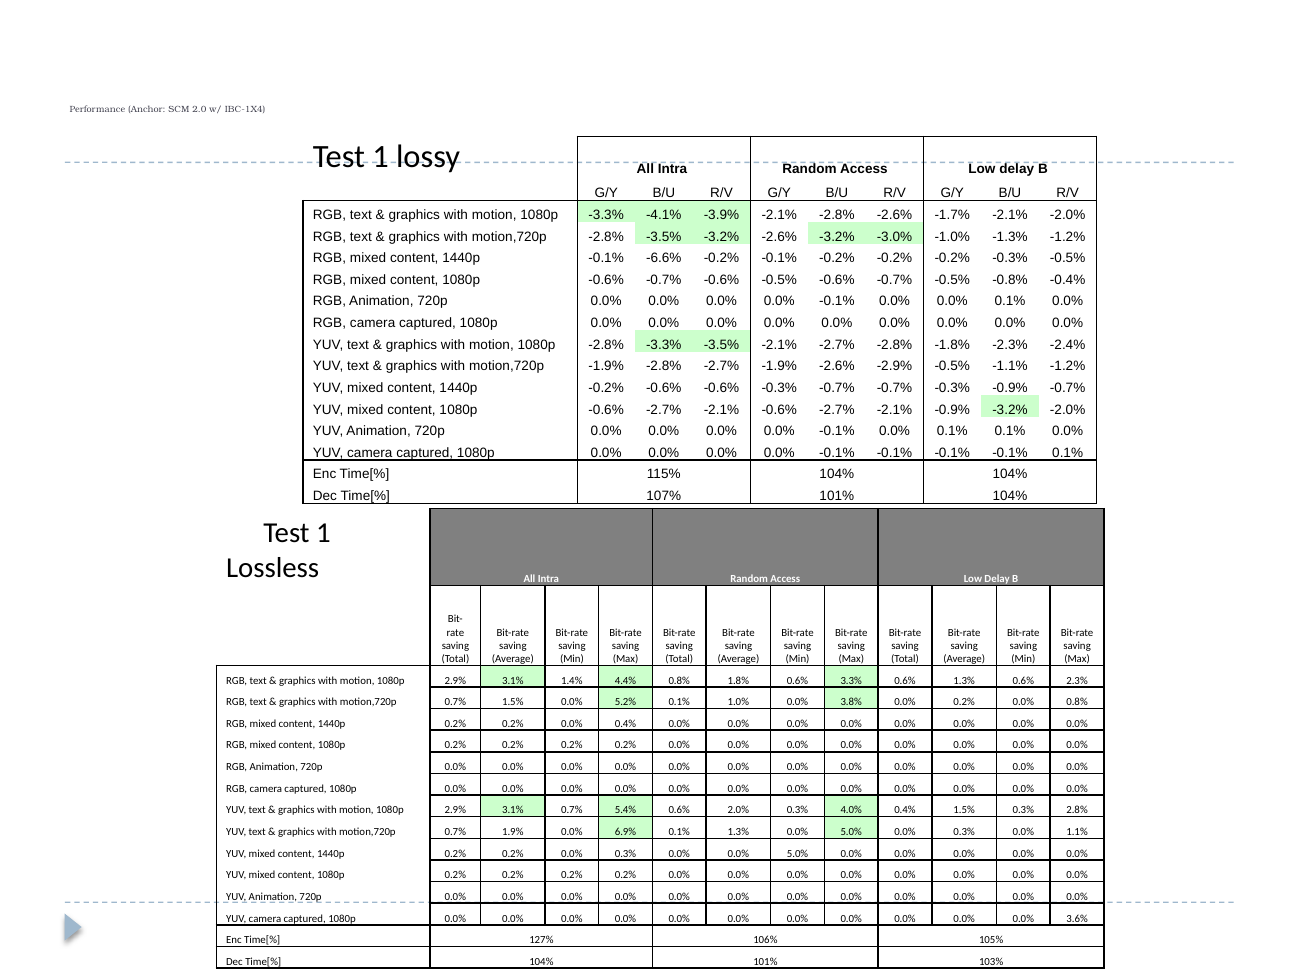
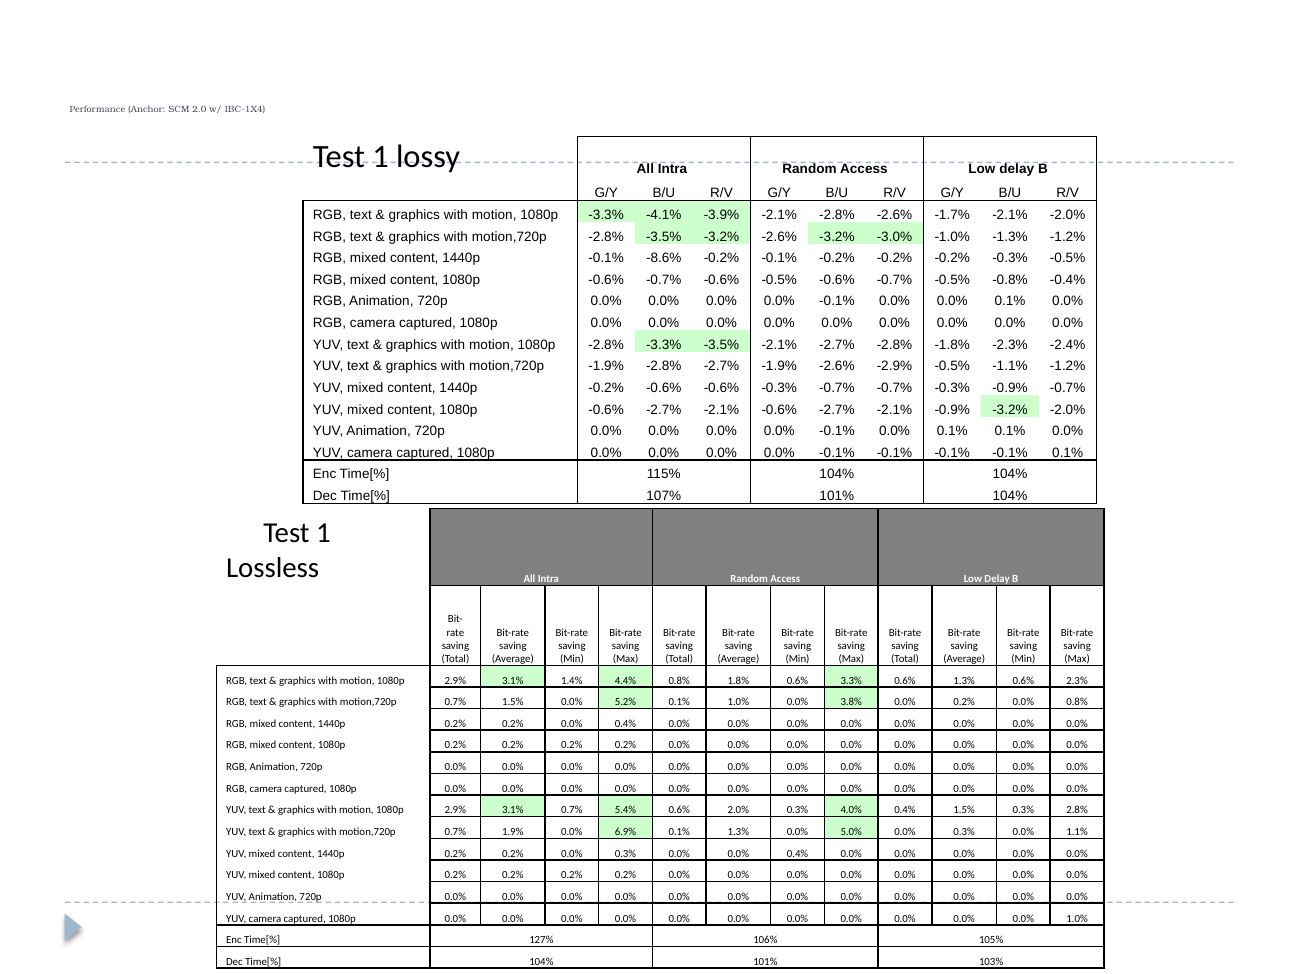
-6.6%: -6.6% -> -8.6%
0.0% 0.0% 5.0%: 5.0% -> 0.4%
0.0% 3.6%: 3.6% -> 1.0%
